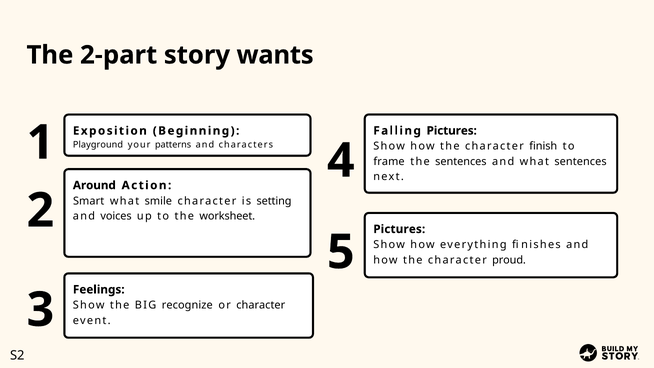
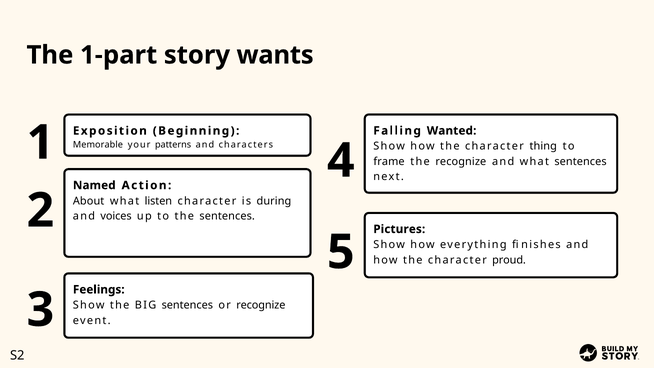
2-part: 2-part -> 1-part
Falling Pictures: Pictures -> Wanted
Playground: Playground -> Memorable
finish: finish -> thing
the sentences: sentences -> recognize
Around: Around -> Named
Smart: Smart -> About
smile: smile -> listen
setting: setting -> during
the worksheet: worksheet -> sentences
BIG recognize: recognize -> sentences
or character: character -> recognize
